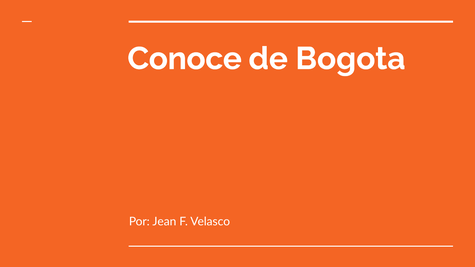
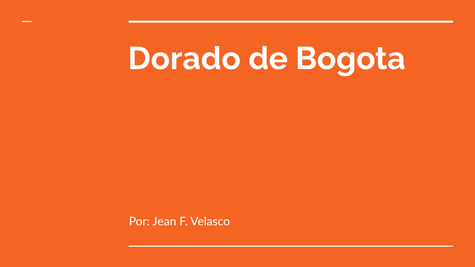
Conoce: Conoce -> Dorado
